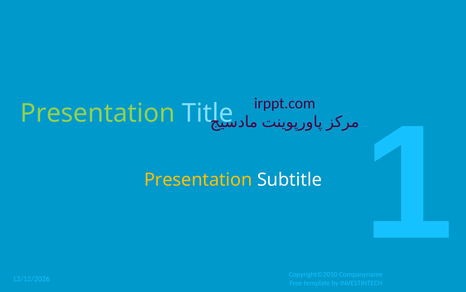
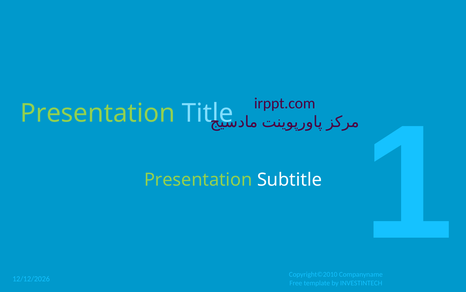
Presentation at (198, 180) colour: yellow -> light green
